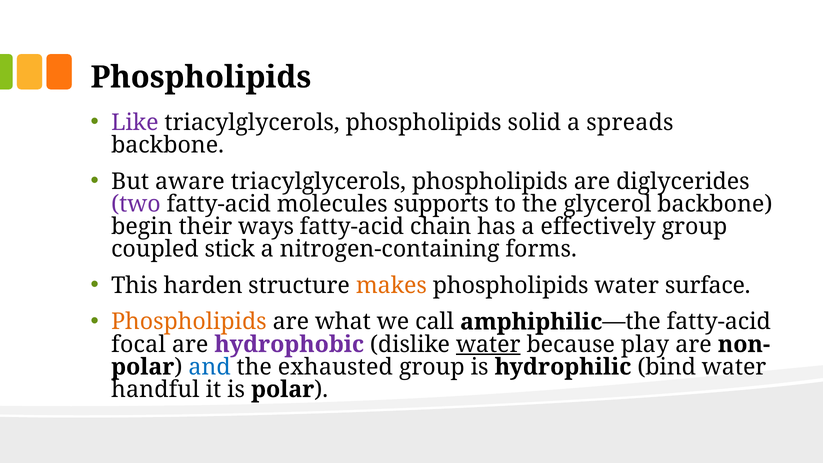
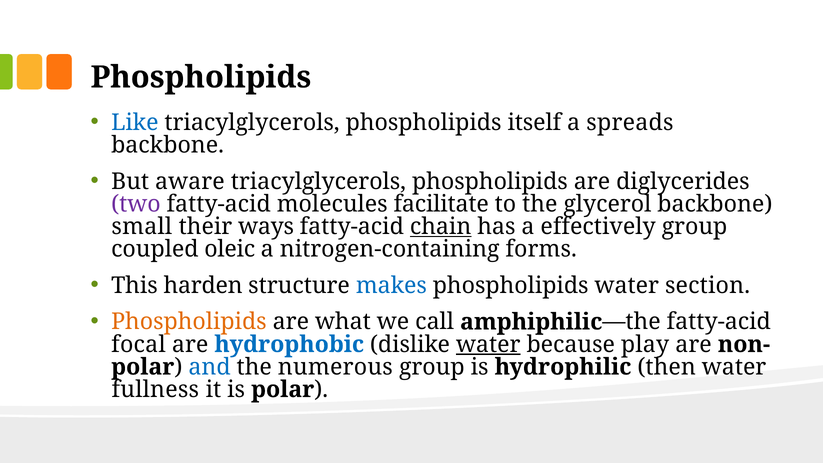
Like colour: purple -> blue
solid: solid -> itself
supports: supports -> facilitate
begin: begin -> small
chain underline: none -> present
stick: stick -> oleic
makes colour: orange -> blue
surface: surface -> section
hydrophobic colour: purple -> blue
exhausted: exhausted -> numerous
bind: bind -> then
handful: handful -> fullness
